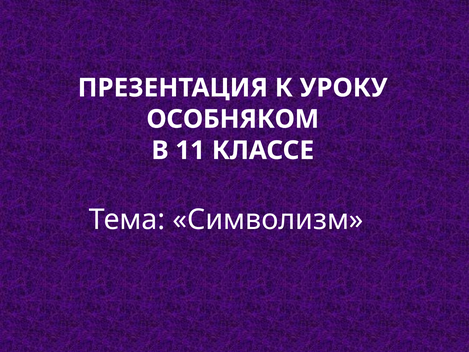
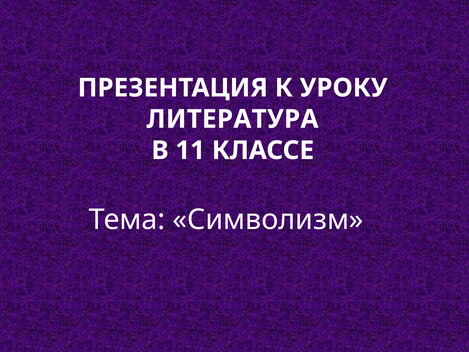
ОСОБНЯКОМ: ОСОБНЯКОМ -> ЛИТЕРАТУРА
